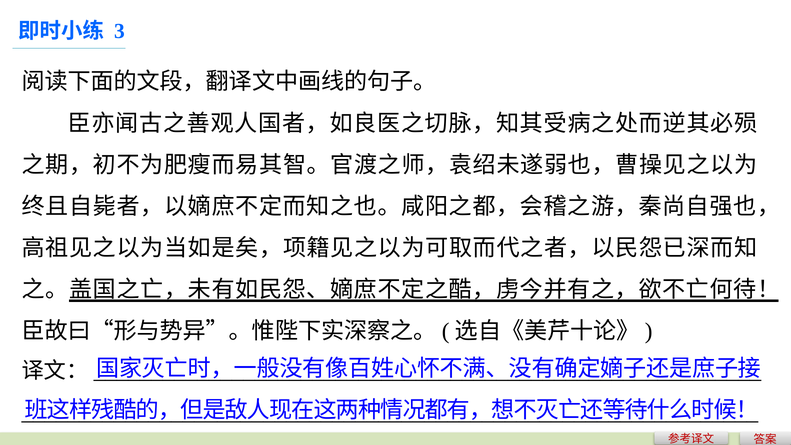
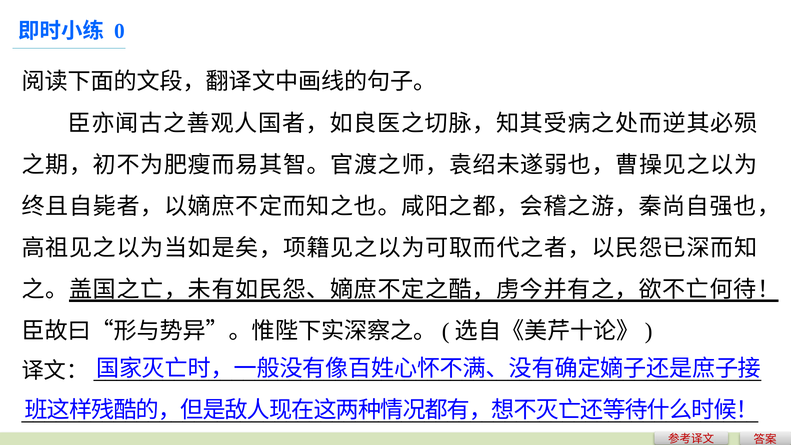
3: 3 -> 0
